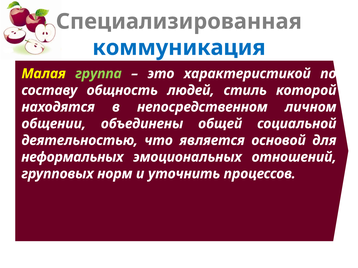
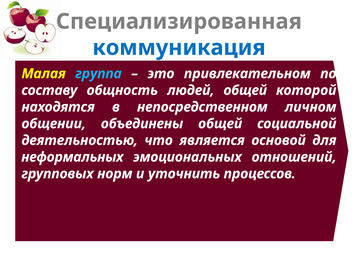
группа colour: light green -> light blue
характеристикой: характеристикой -> привлекательном
людей стиль: стиль -> общей
